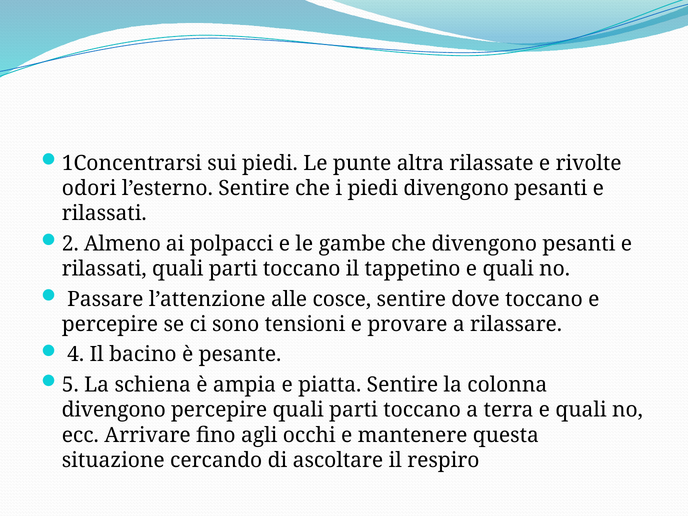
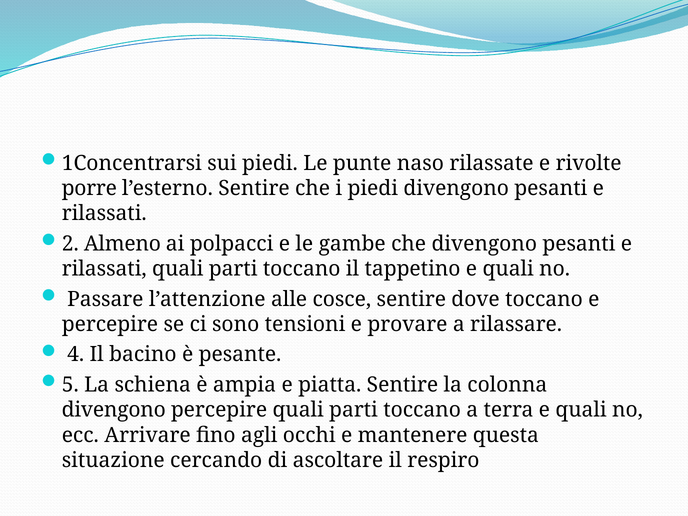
altra: altra -> naso
odori: odori -> porre
